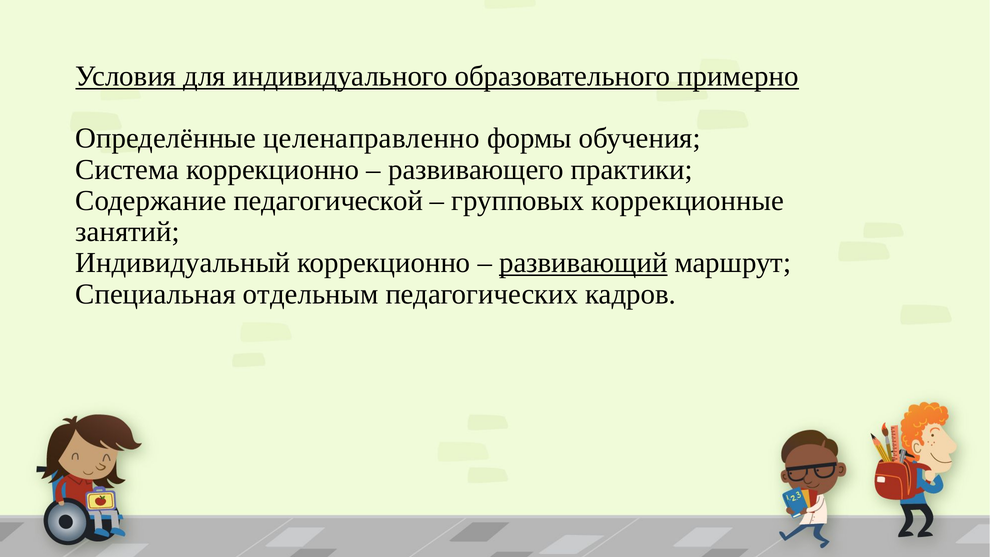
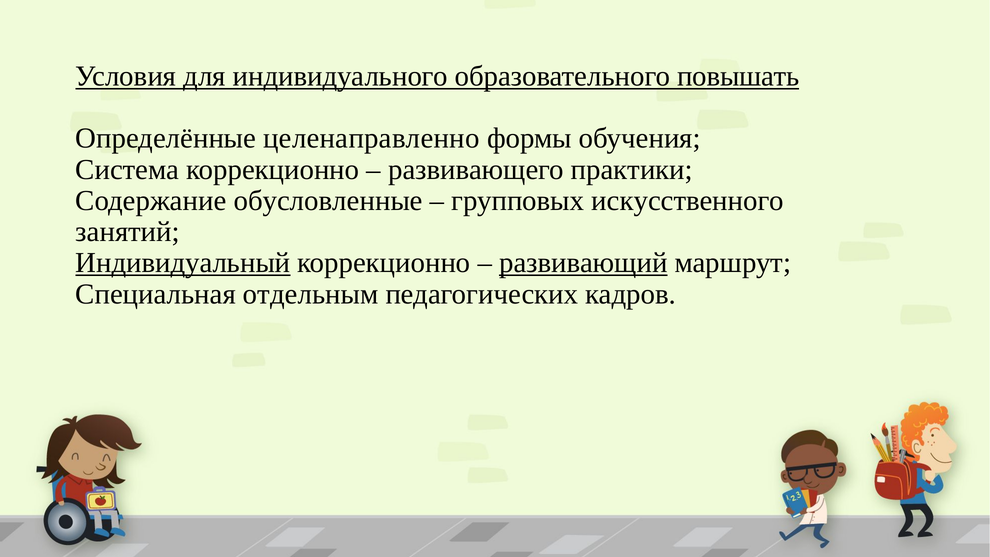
примерно: примерно -> повышать
педагогической: педагогической -> обусловленные
коррекционные: коррекционные -> искусственного
Индивидуальный underline: none -> present
